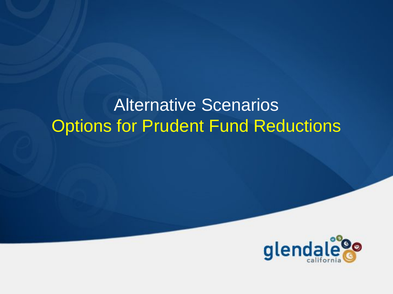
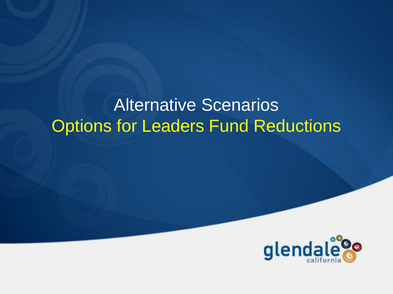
Prudent: Prudent -> Leaders
